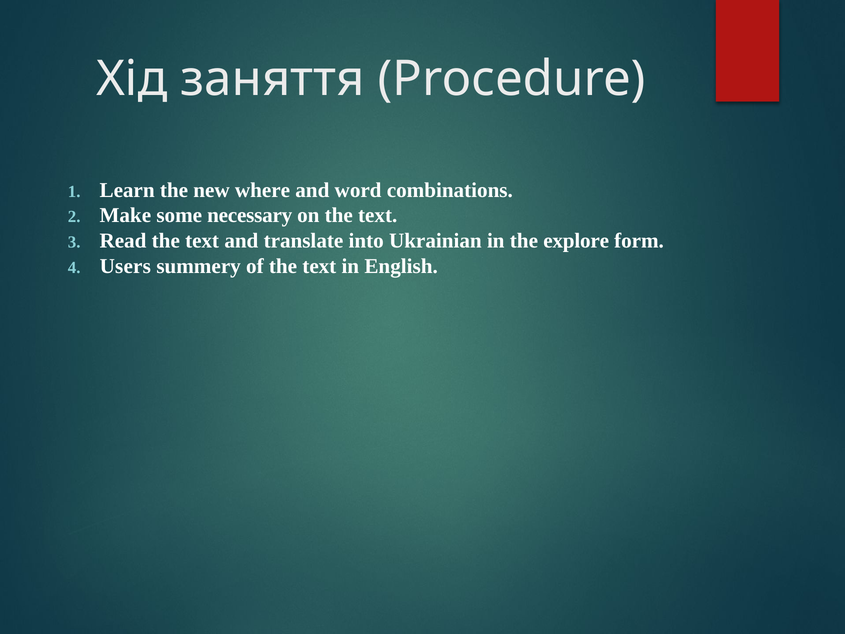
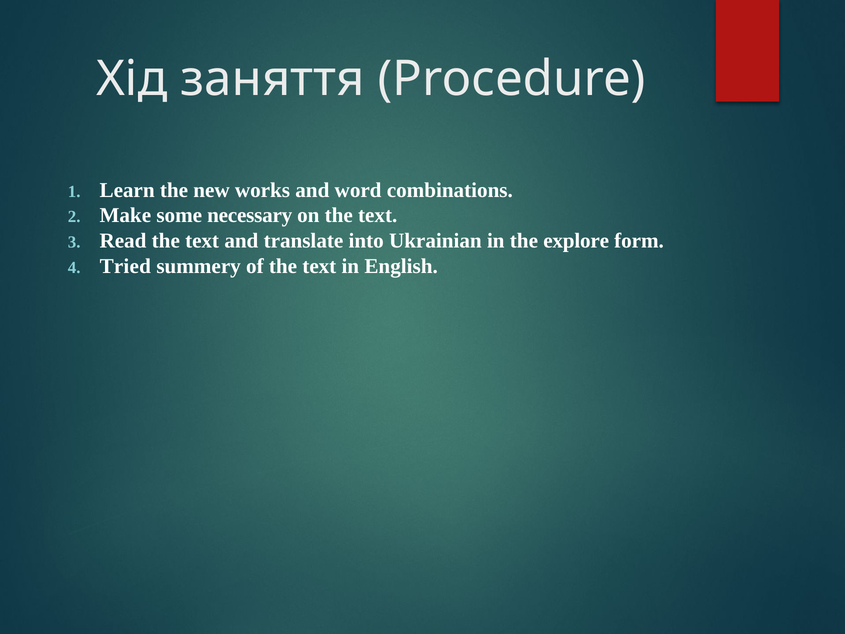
where: where -> works
Users: Users -> Tried
